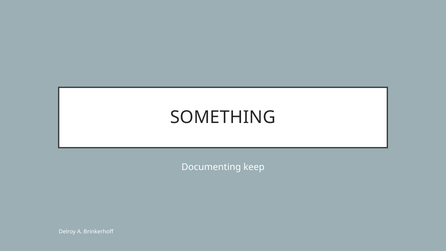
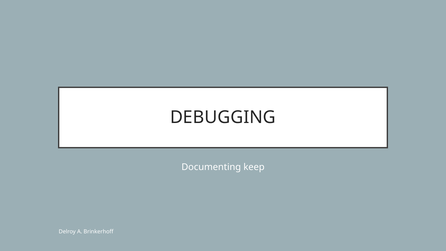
SOMETHING: SOMETHING -> DEBUGGING
